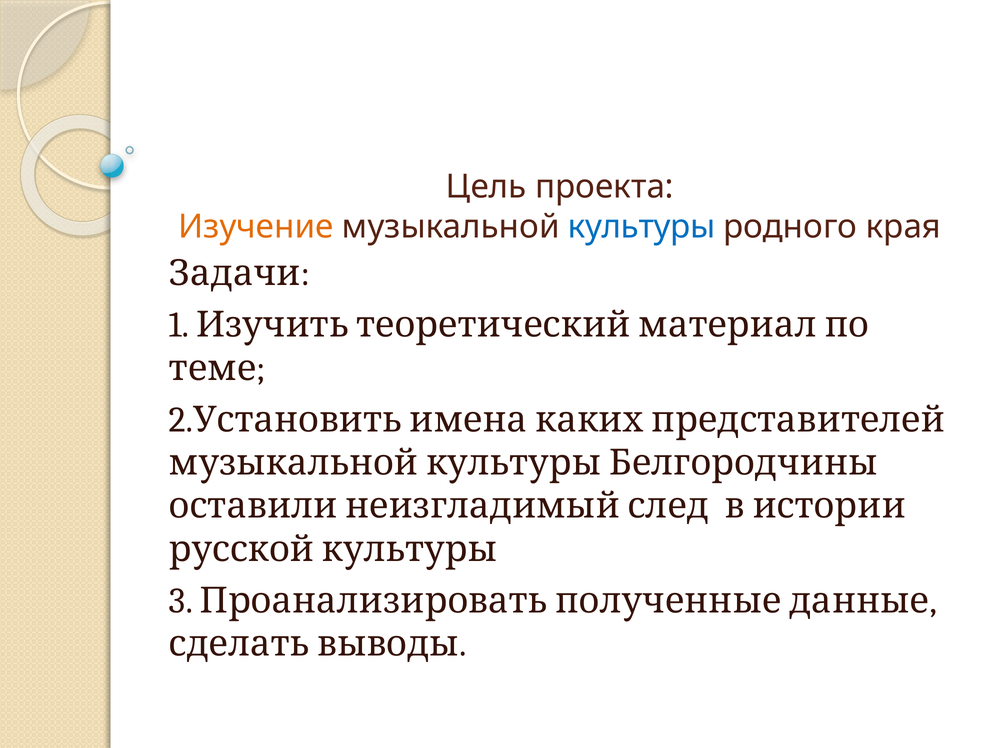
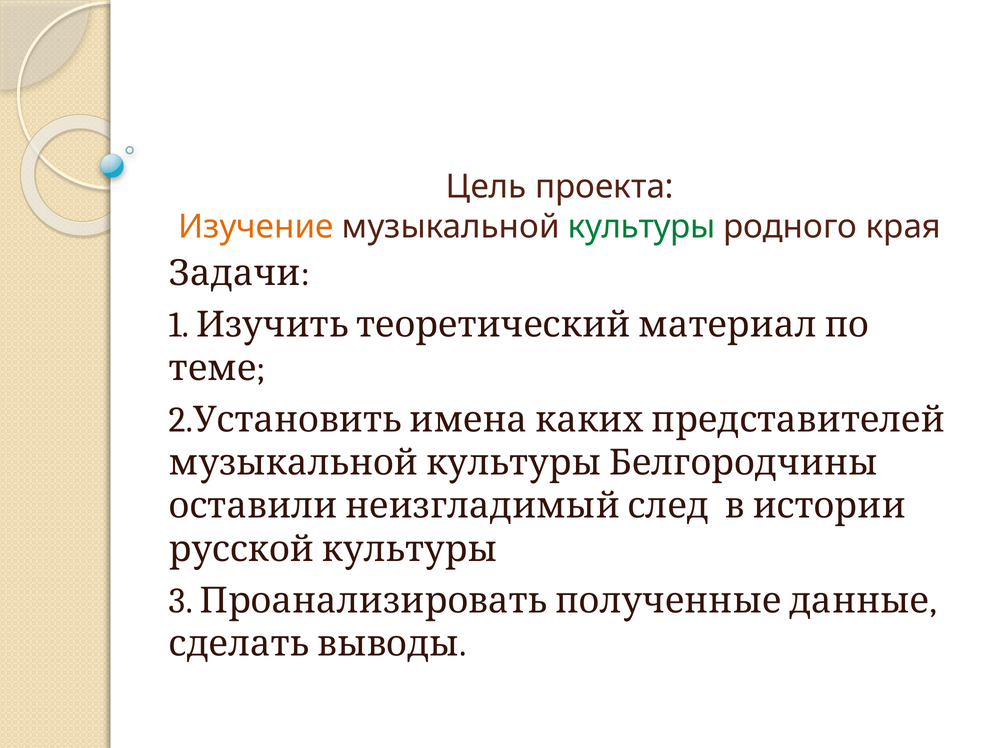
культуры colour: blue -> green
